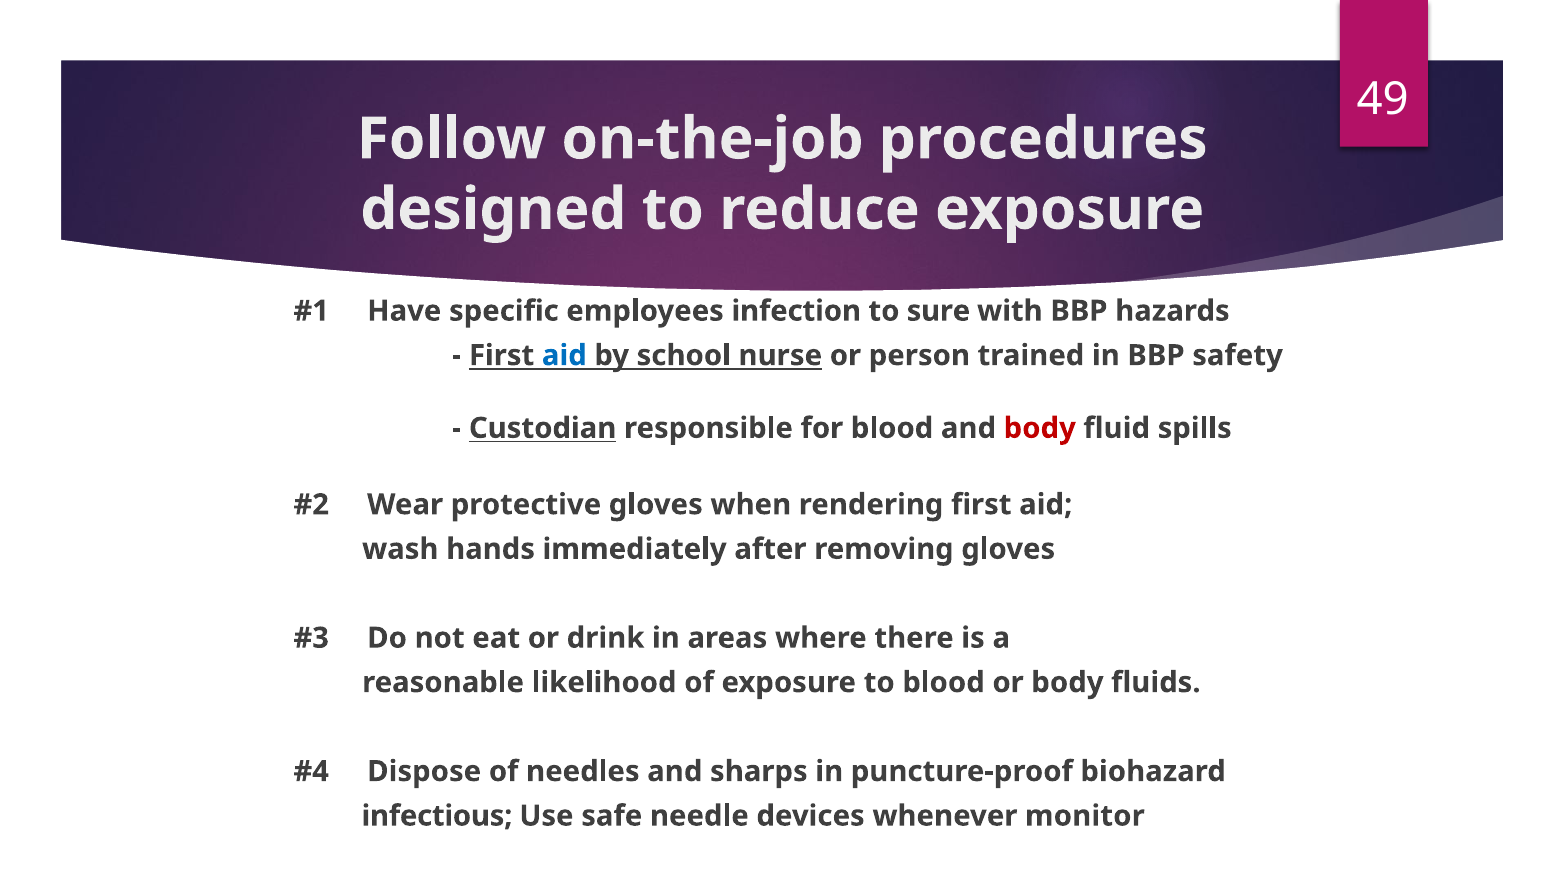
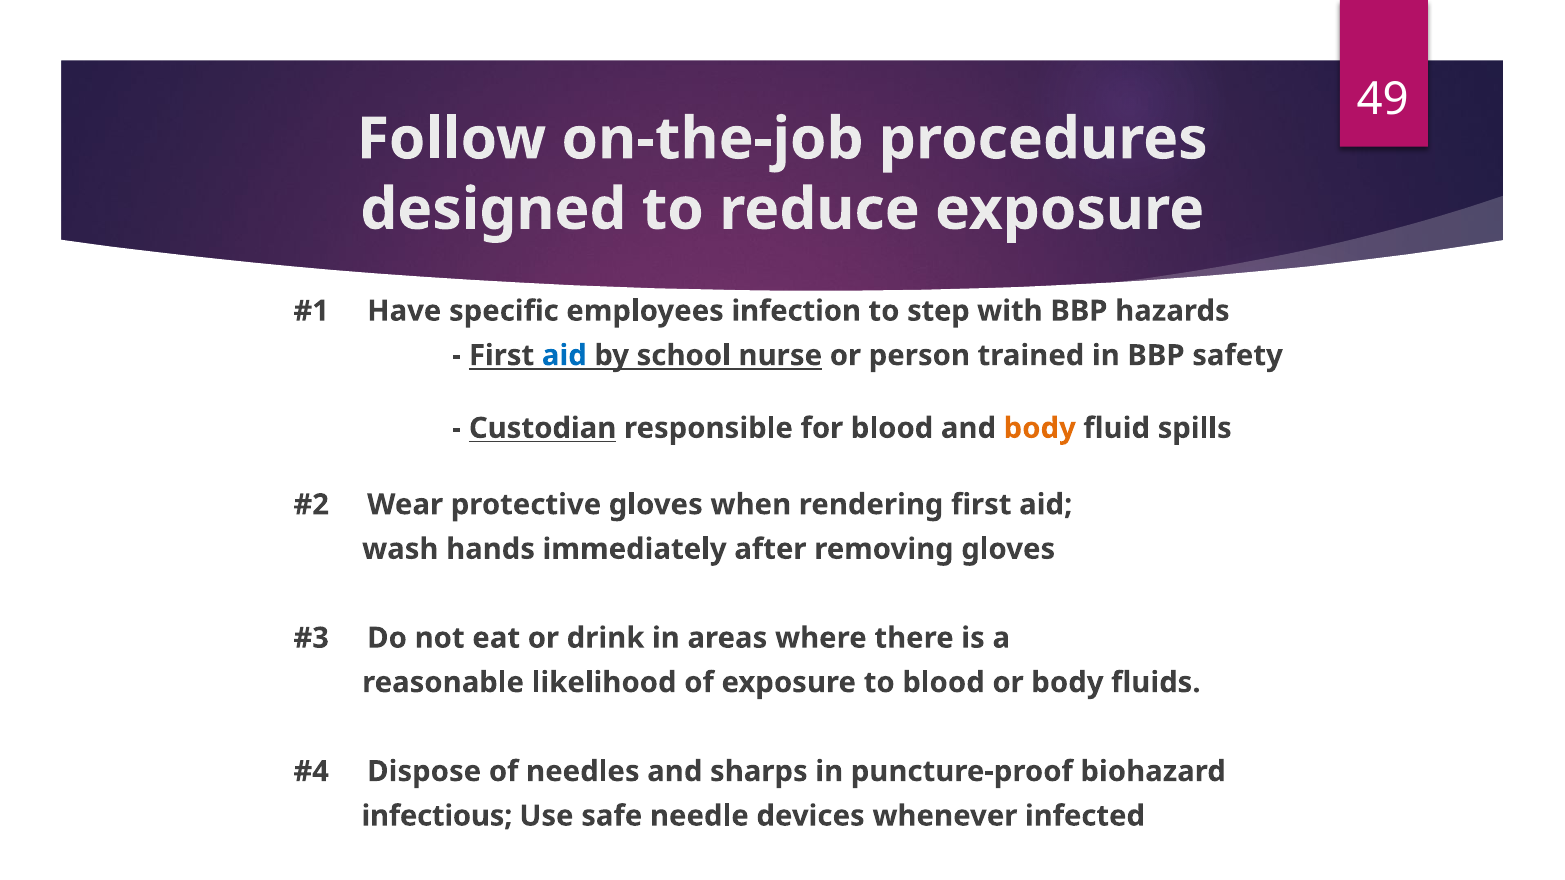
sure: sure -> step
body at (1040, 428) colour: red -> orange
monitor: monitor -> infected
